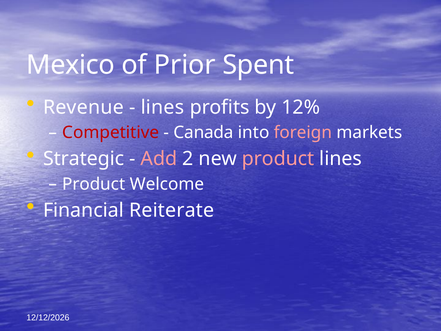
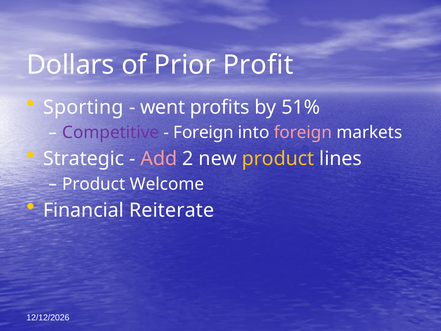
Mexico: Mexico -> Dollars
Spent: Spent -> Profit
Revenue: Revenue -> Sporting
lines at (162, 107): lines -> went
12%: 12% -> 51%
Competitive colour: red -> purple
Canada at (204, 133): Canada -> Foreign
product at (278, 159) colour: pink -> yellow
